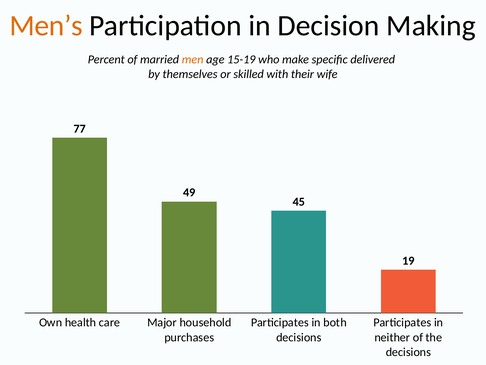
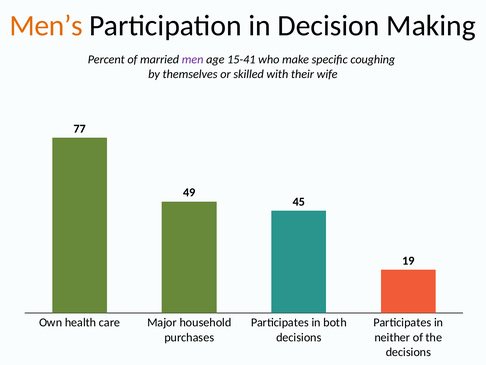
men colour: orange -> purple
15-19: 15-19 -> 15-41
delivered: delivered -> coughing
